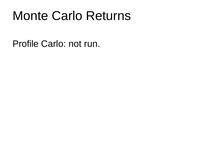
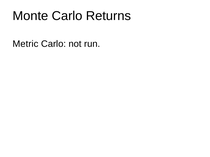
Profile: Profile -> Metric
